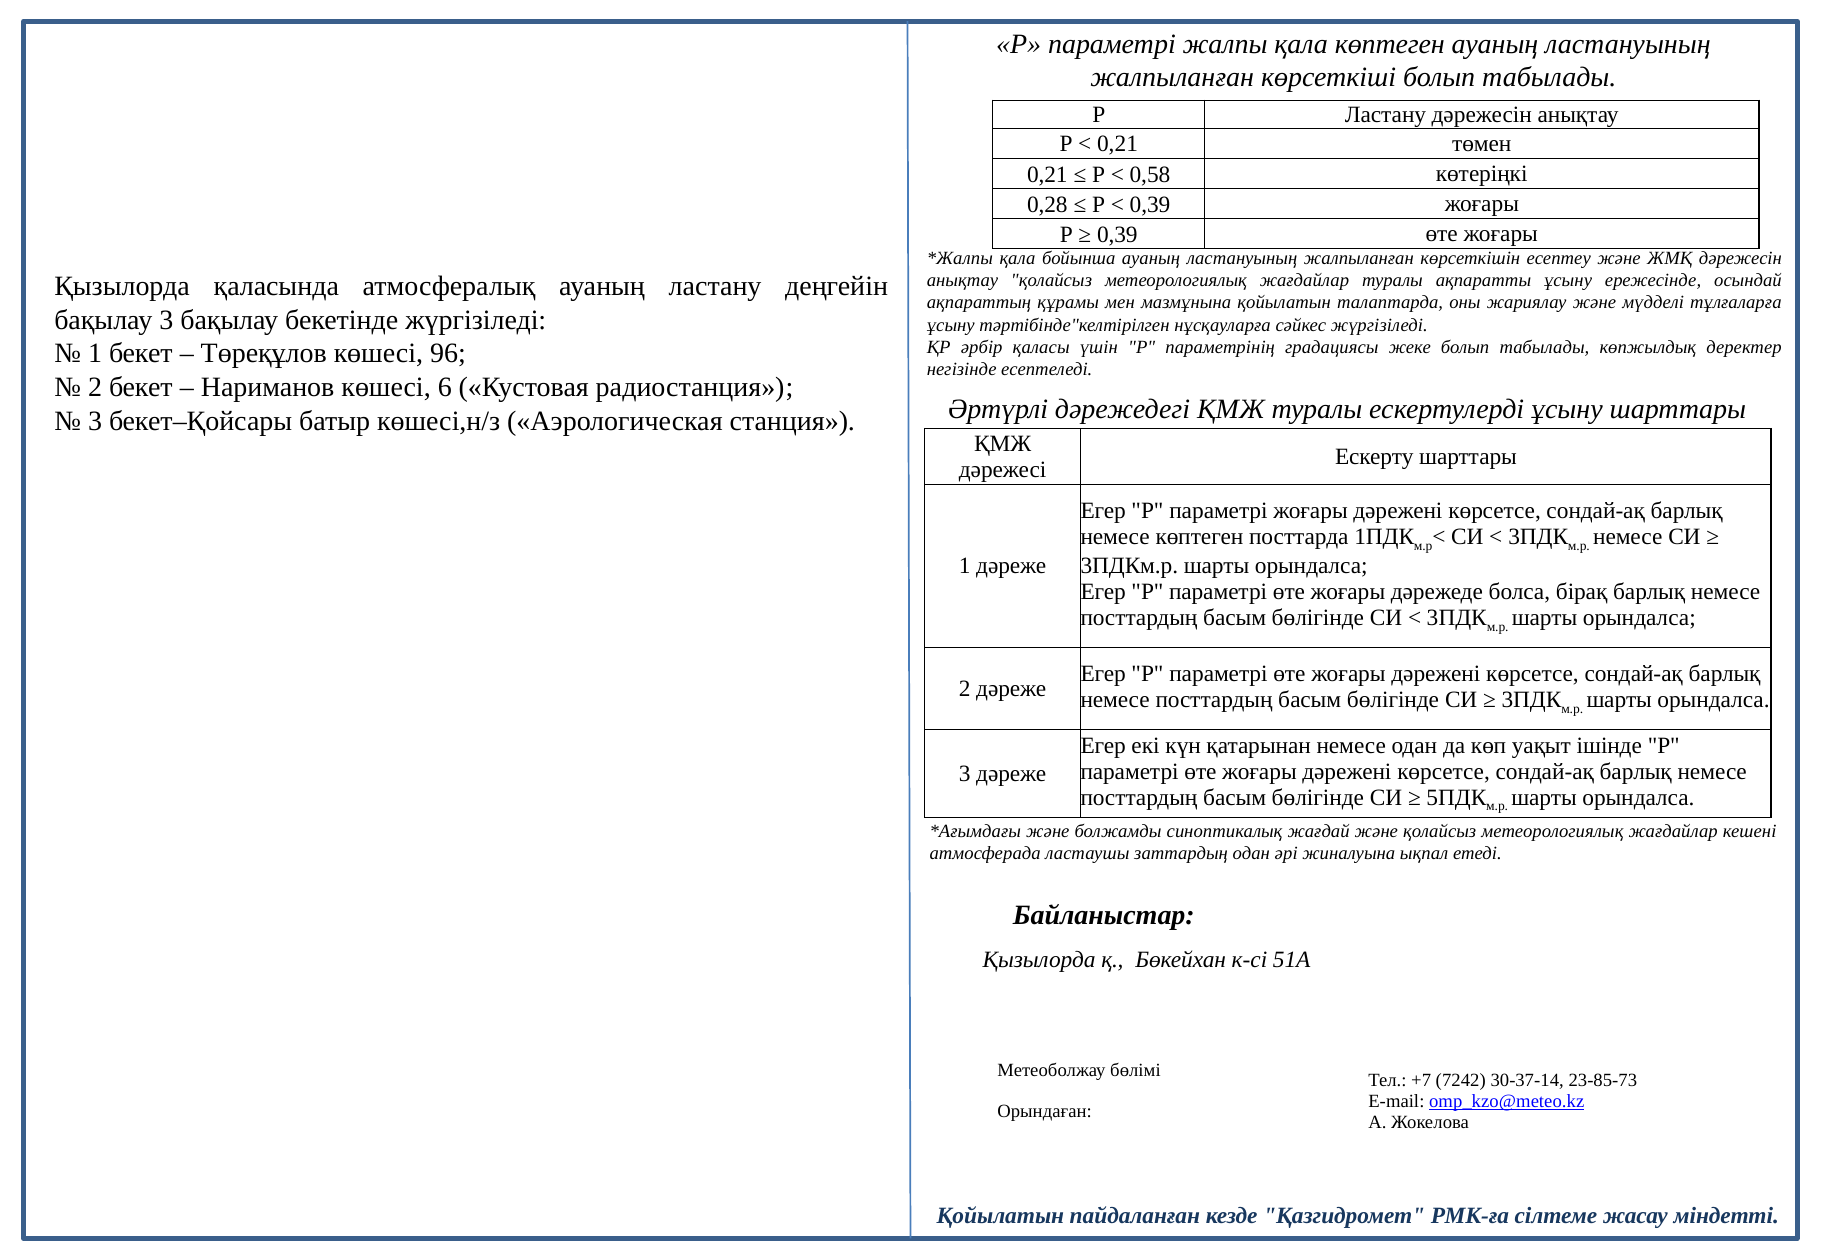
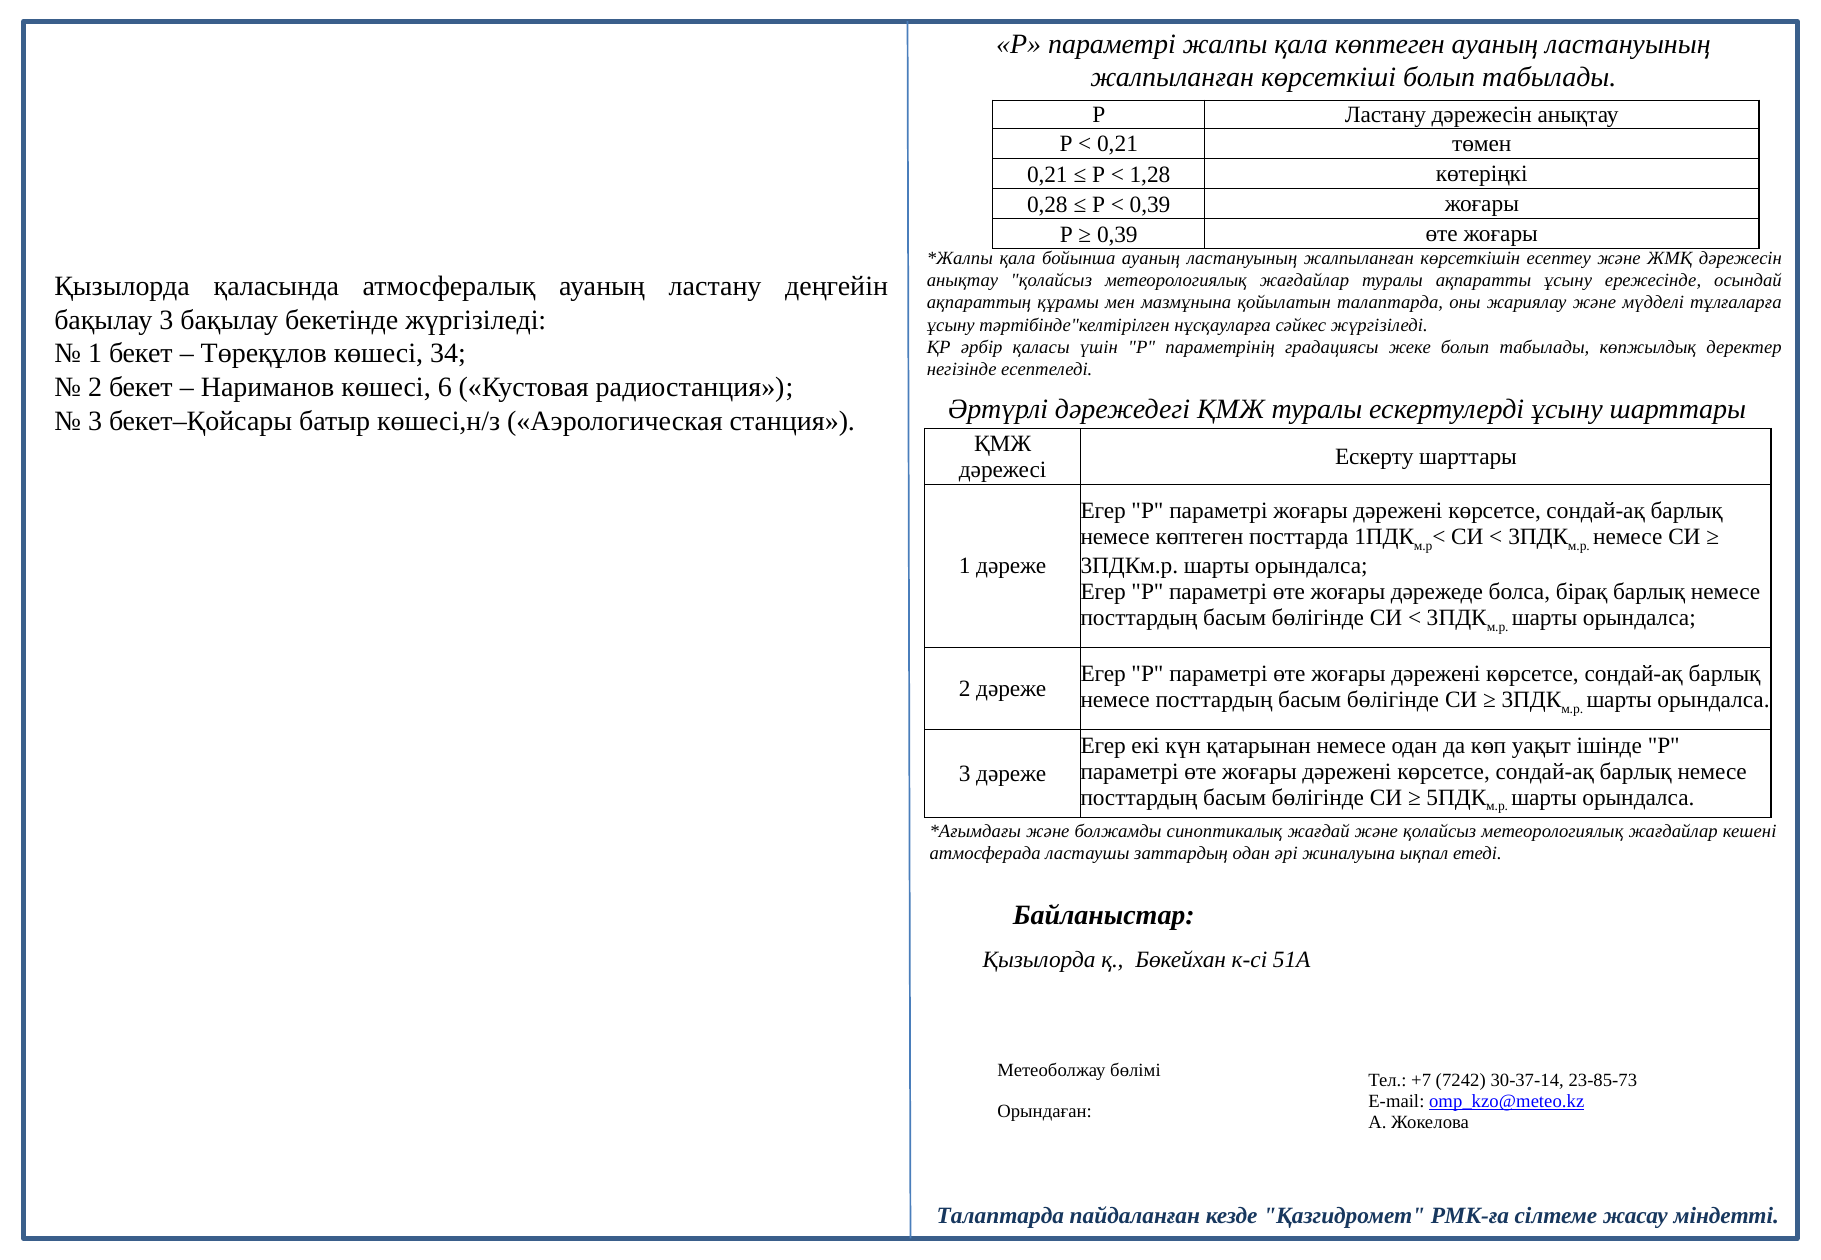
0,58: 0,58 -> 1,28
96: 96 -> 34
Қойылатын at (1000, 1216): Қойылатын -> Талаптарда
